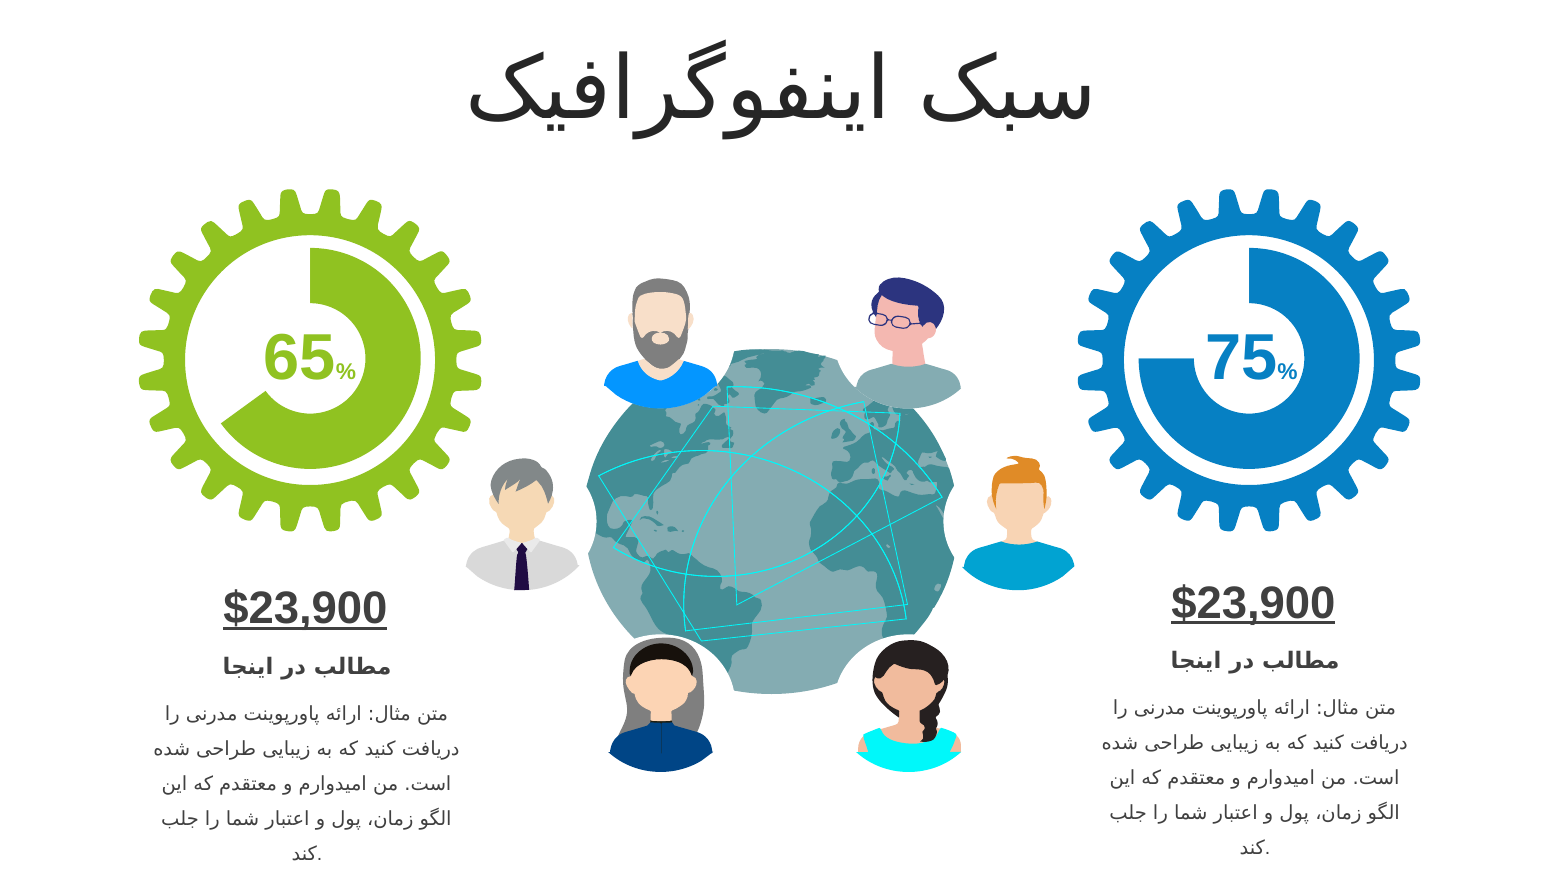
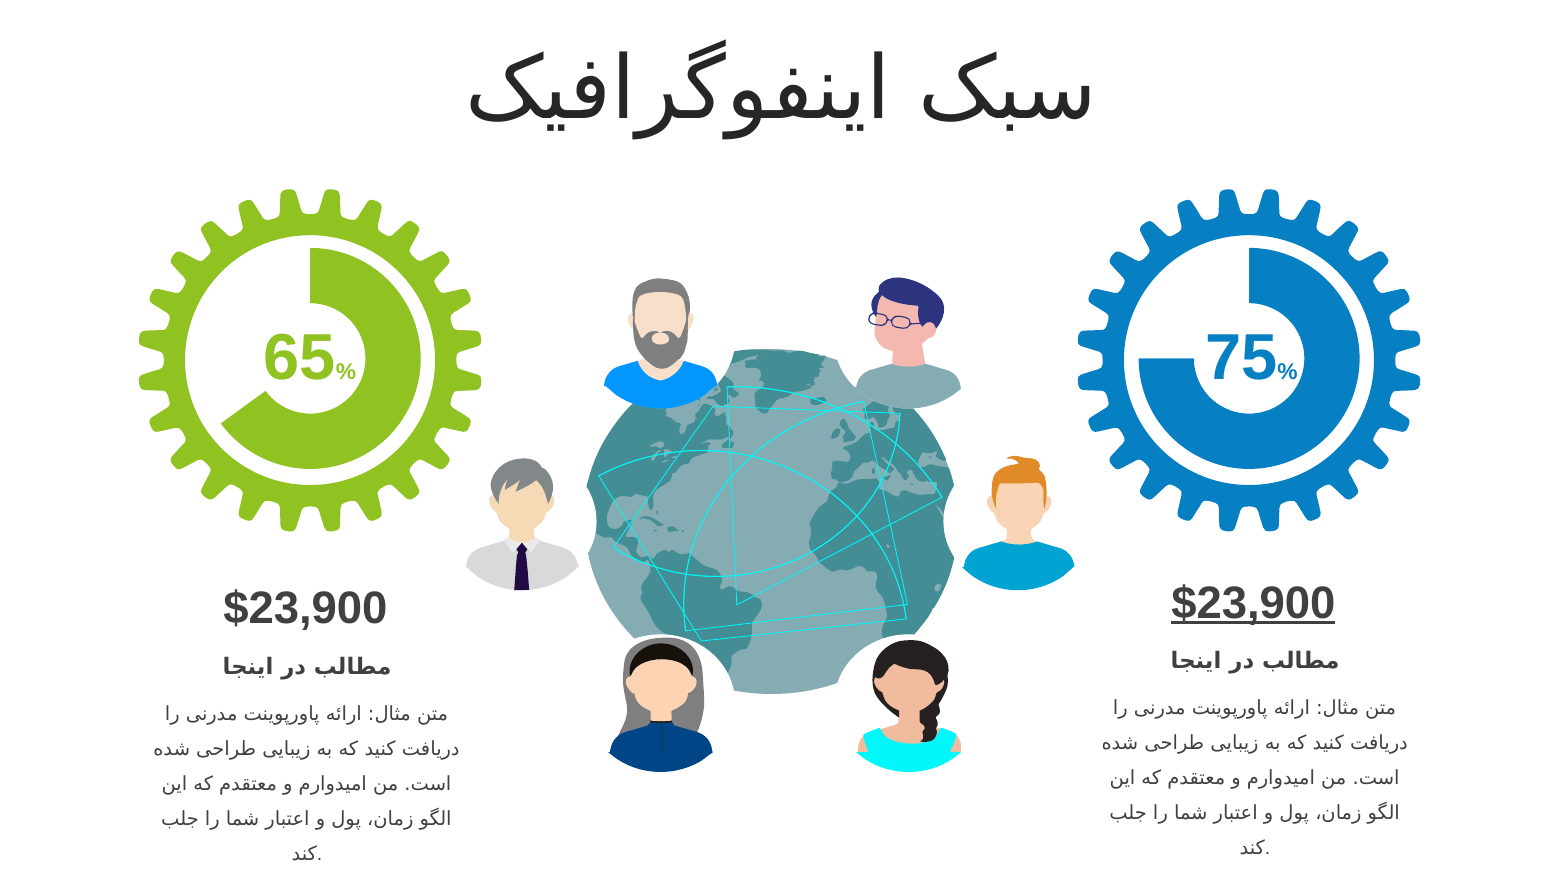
$23,900 at (305, 609) underline: present -> none
